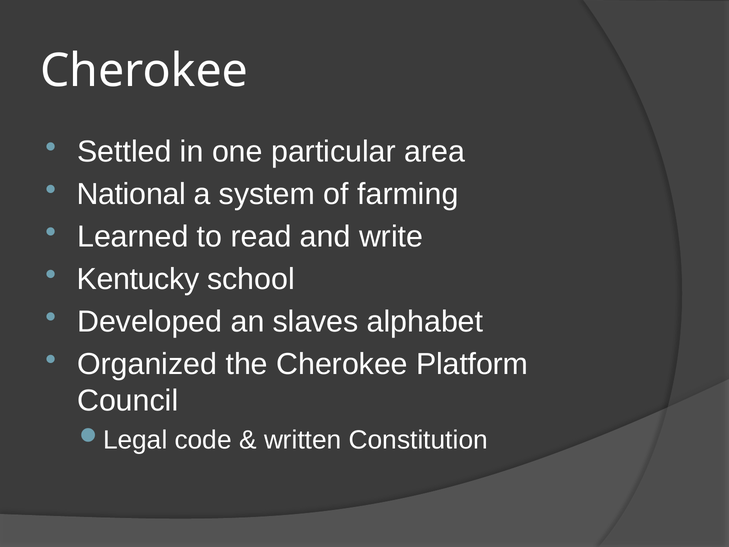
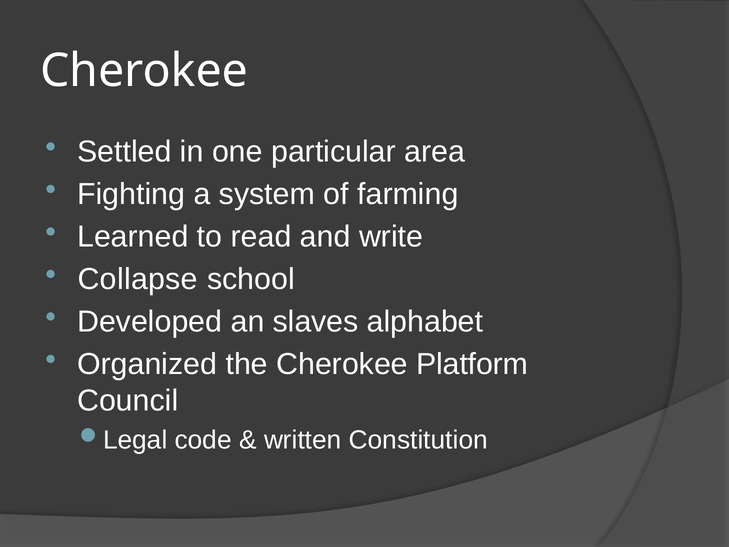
National: National -> Fighting
Kentucky: Kentucky -> Collapse
